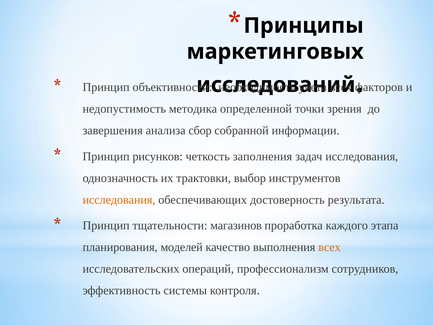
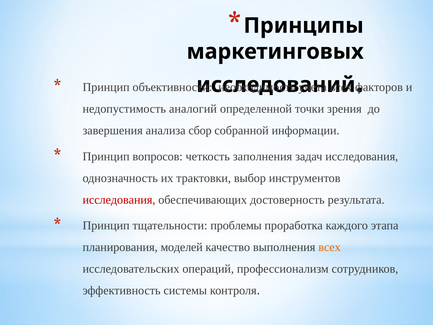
методика: методика -> аналогий
рисунков: рисунков -> вопросов
исследования at (119, 200) colour: orange -> red
магазинов: магазинов -> проблемы
